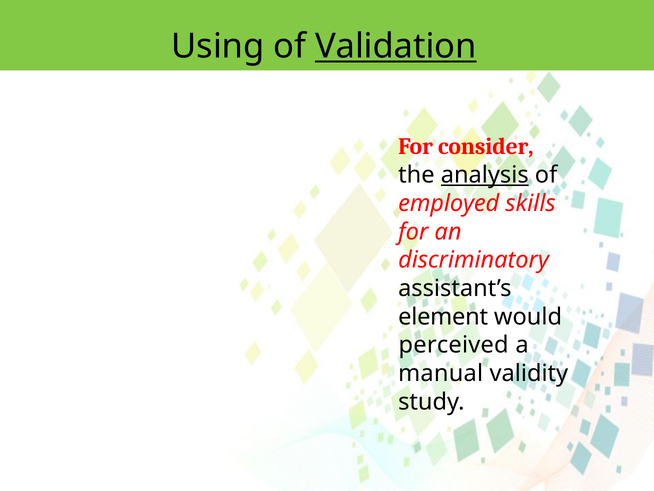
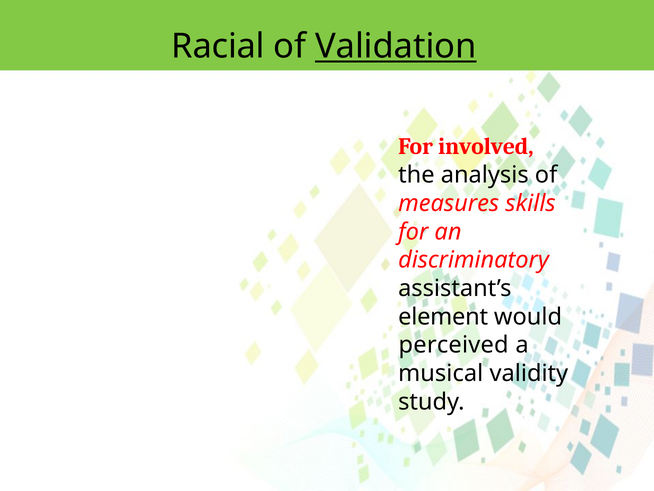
Using: Using -> Racial
consider: consider -> involved
analysis underline: present -> none
employed: employed -> measures
manual: manual -> musical
